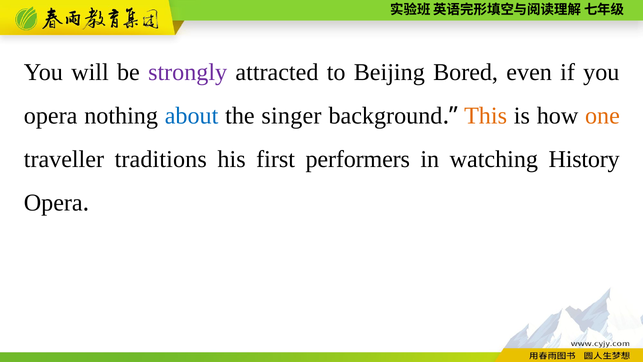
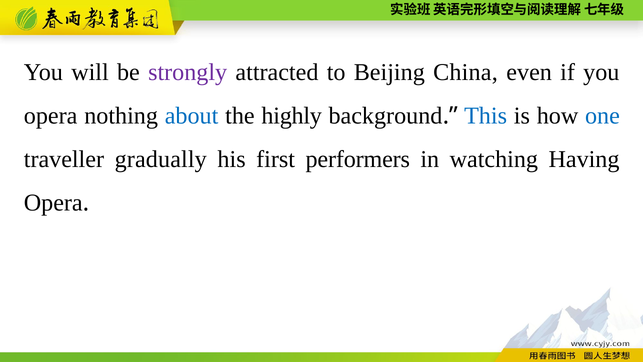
Bored: Bored -> China
singer: singer -> highly
This colour: orange -> blue
one colour: orange -> blue
traditions: traditions -> gradually
History: History -> Having
